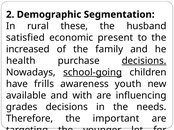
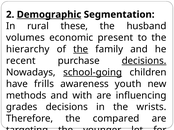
Demographic underline: none -> present
satisfied: satisfied -> volumes
increased: increased -> hierarchy
the at (81, 49) underline: none -> present
health: health -> recent
available: available -> methods
needs: needs -> wrists
important: important -> compared
